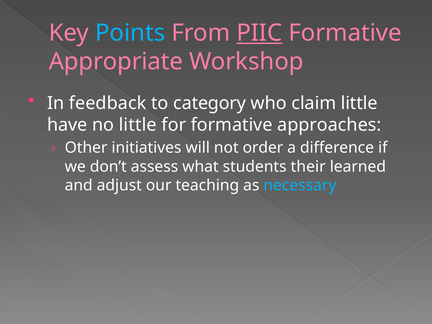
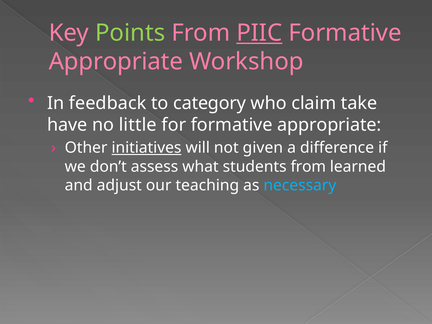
Points colour: light blue -> light green
claim little: little -> take
for formative approaches: approaches -> appropriate
initiatives underline: none -> present
order: order -> given
students their: their -> from
